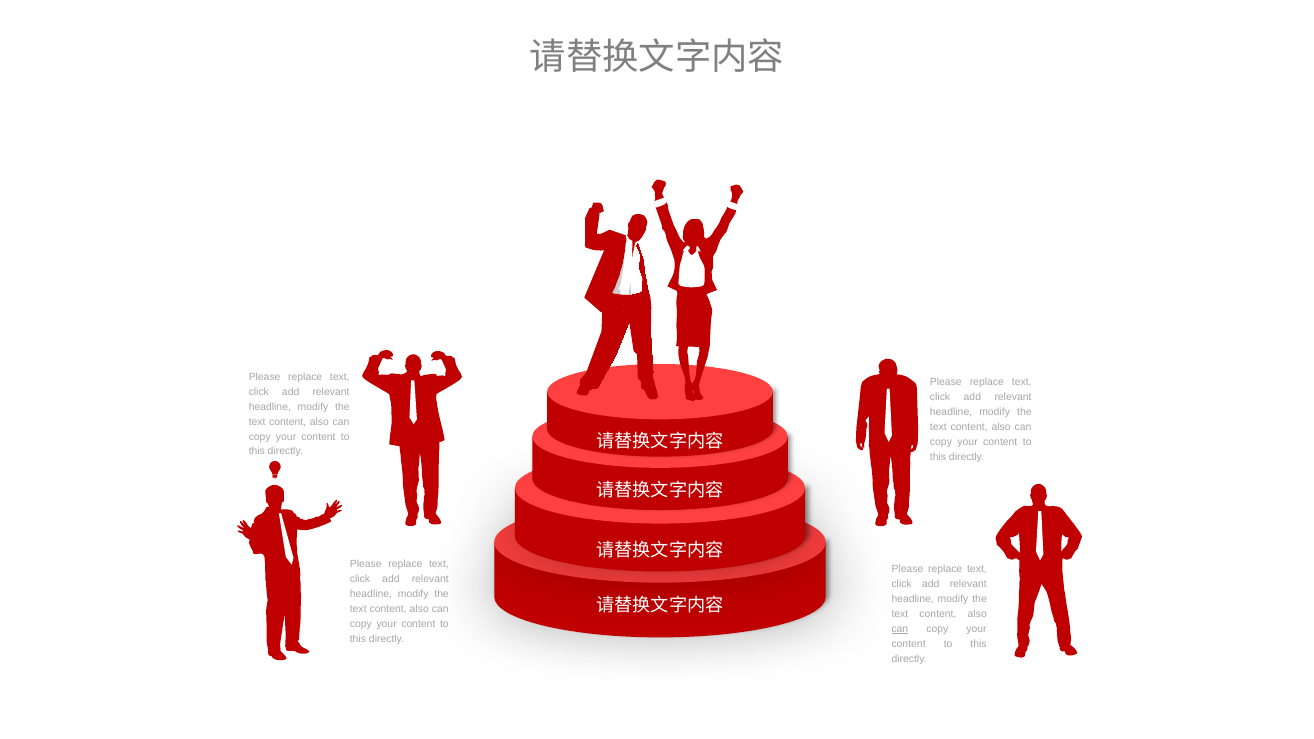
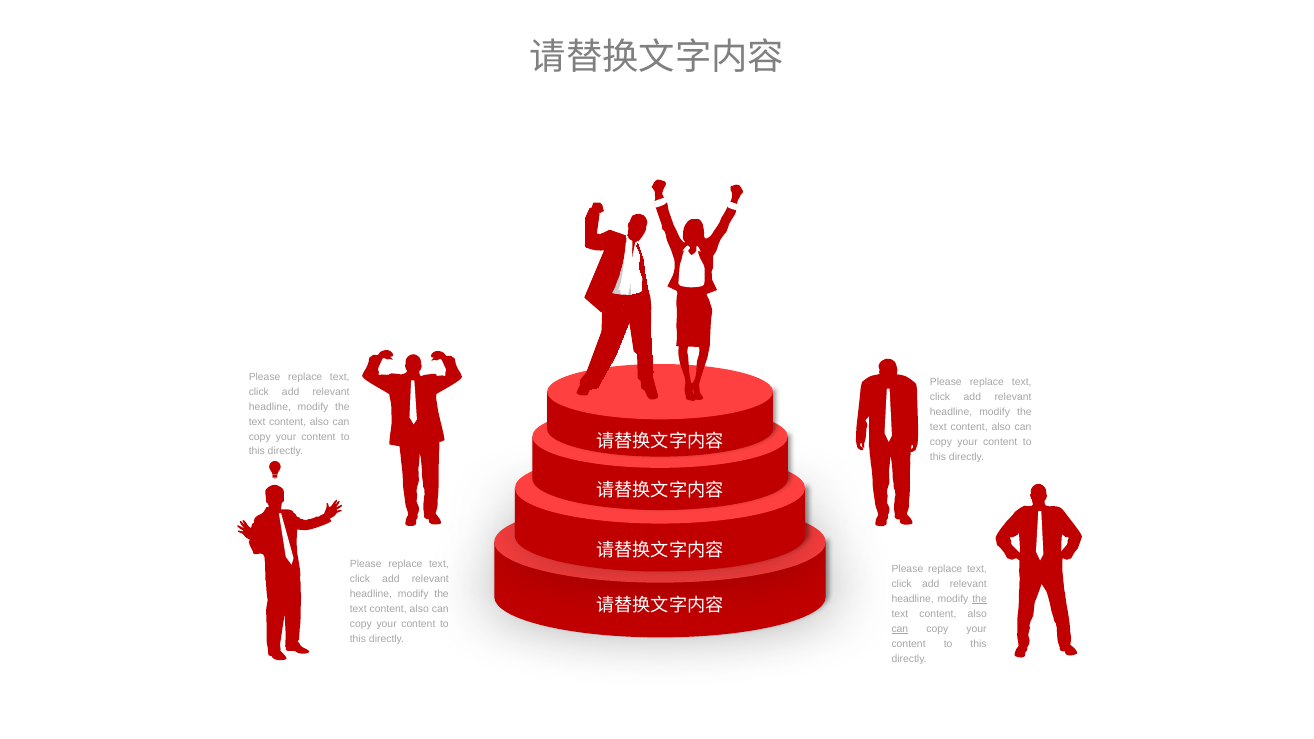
the at (980, 599) underline: none -> present
